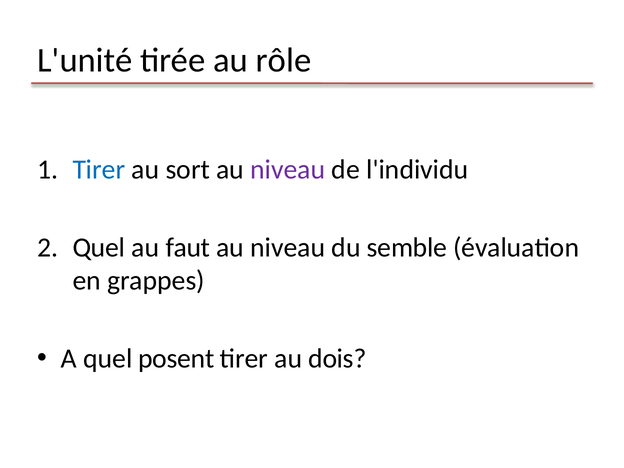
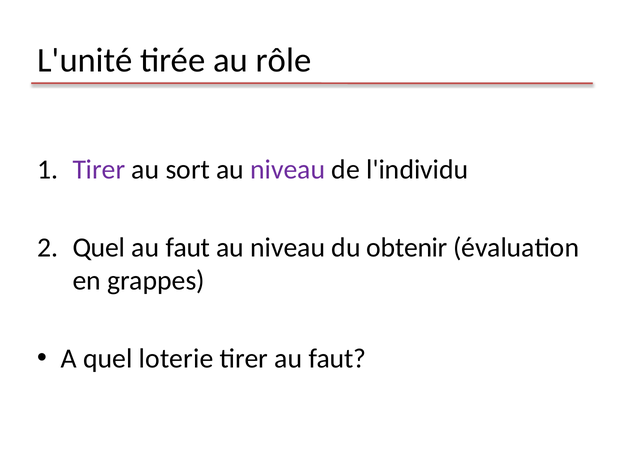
Tirer at (99, 170) colour: blue -> purple
semble: semble -> obtenir
posent: posent -> loterie
tirer au dois: dois -> faut
